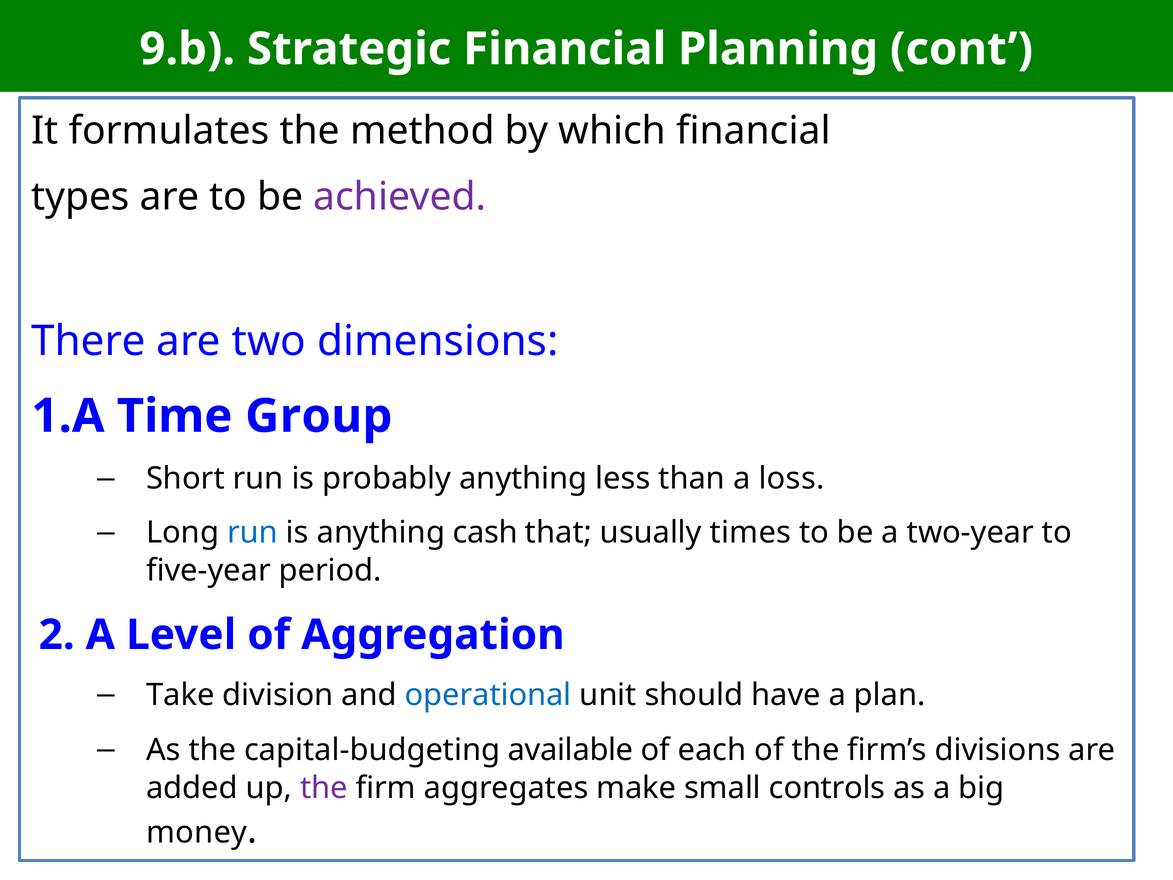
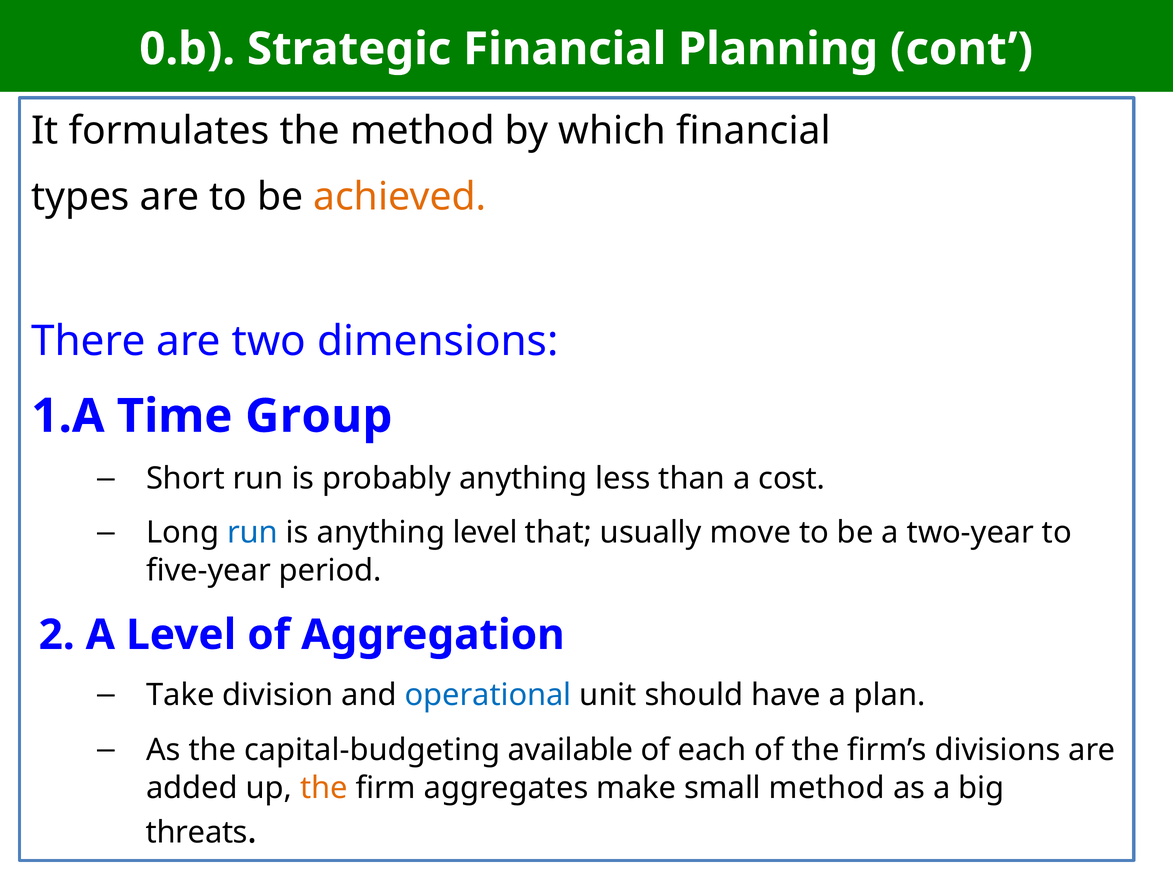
9.b: 9.b -> 0.b
achieved colour: purple -> orange
loss: loss -> cost
anything cash: cash -> level
times: times -> move
the at (324, 788) colour: purple -> orange
small controls: controls -> method
money: money -> threats
